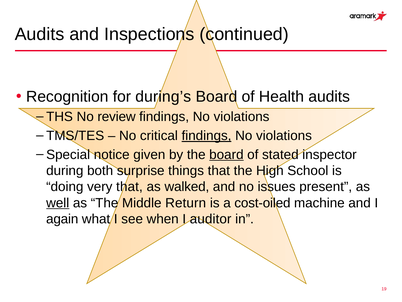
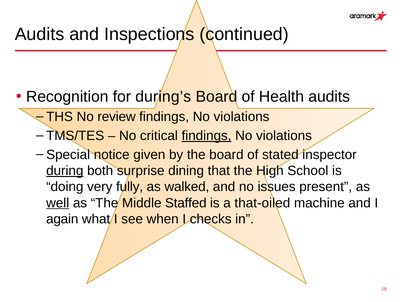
board at (226, 154) underline: present -> none
during underline: none -> present
things: things -> dining
very that: that -> fully
Return: Return -> Staffed
cost-oiled: cost-oiled -> that-oiled
auditor: auditor -> checks
